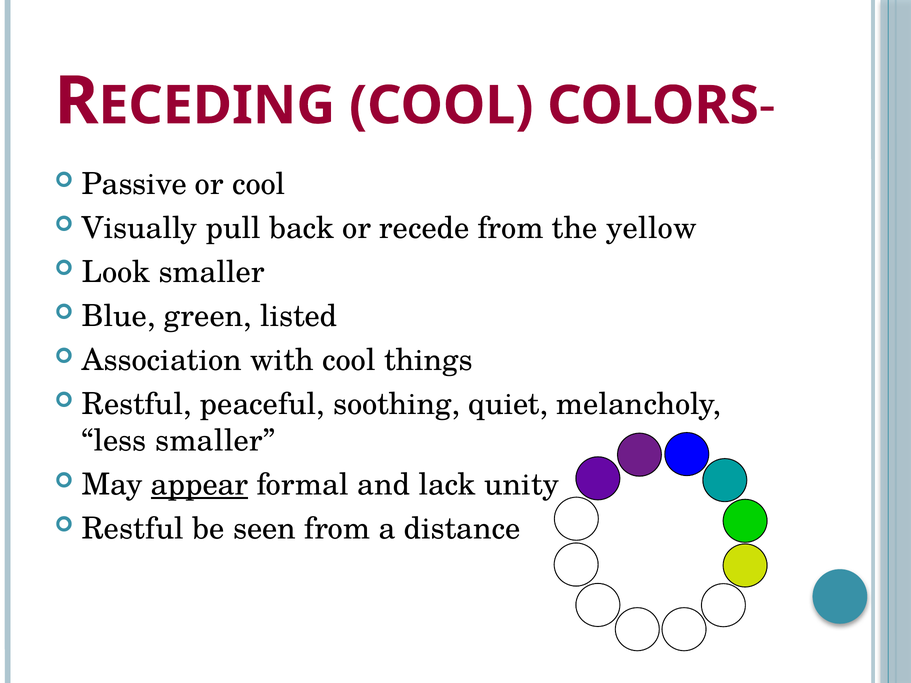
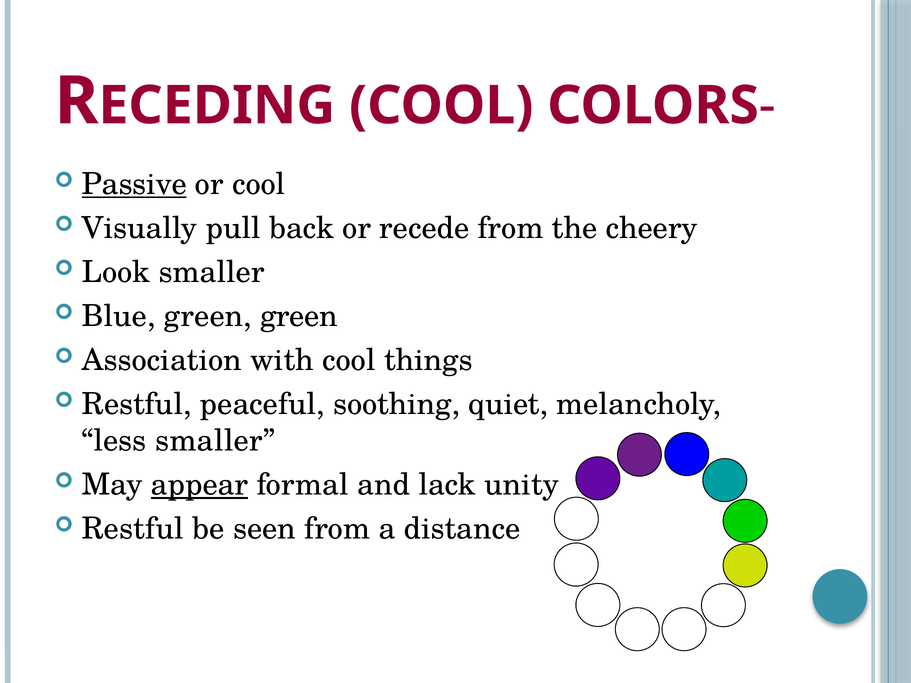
Passive underline: none -> present
yellow: yellow -> cheery
green listed: listed -> green
